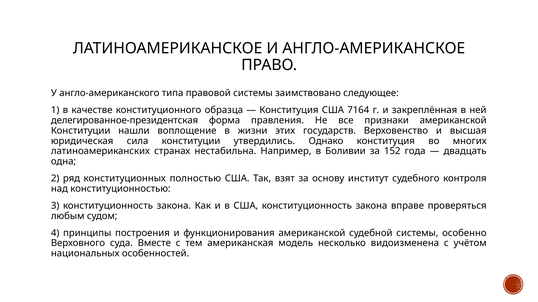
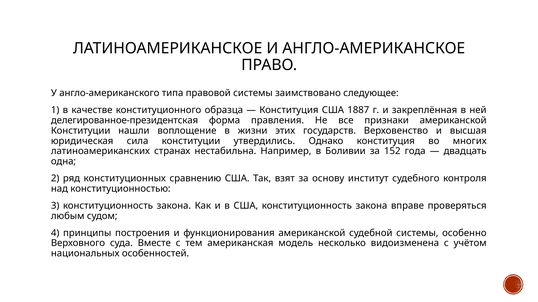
7164: 7164 -> 1887
полностью: полностью -> сравнению
